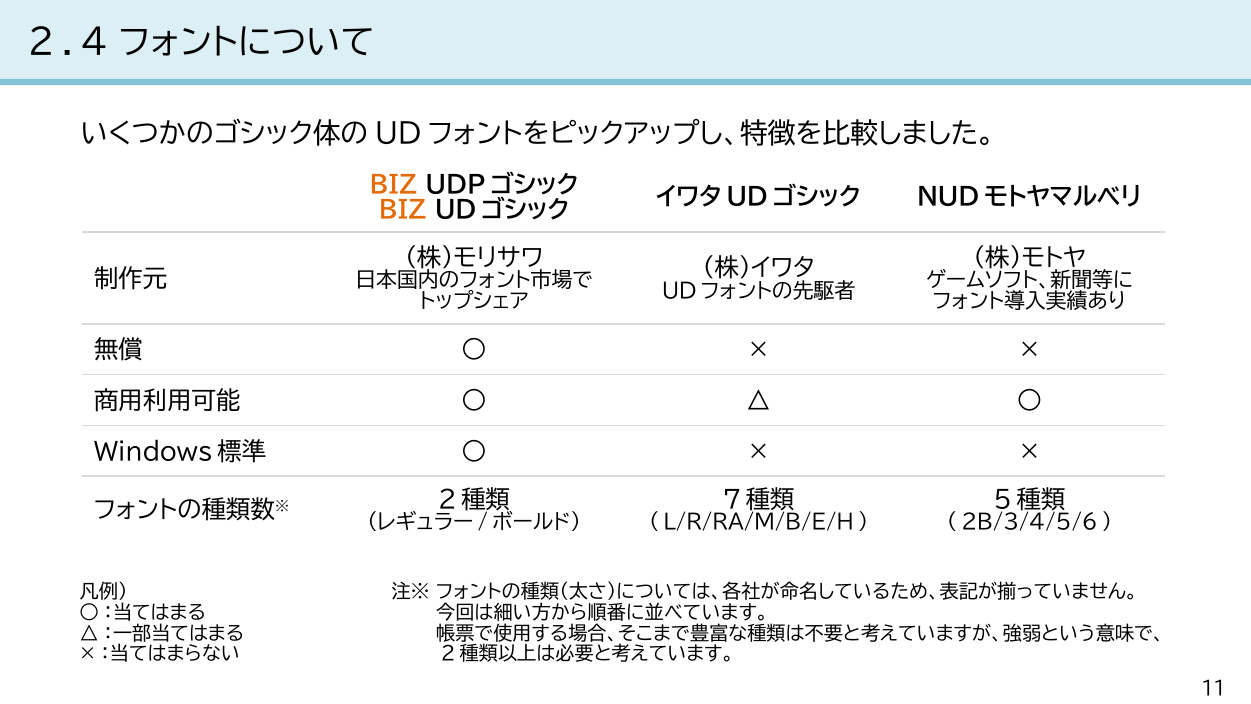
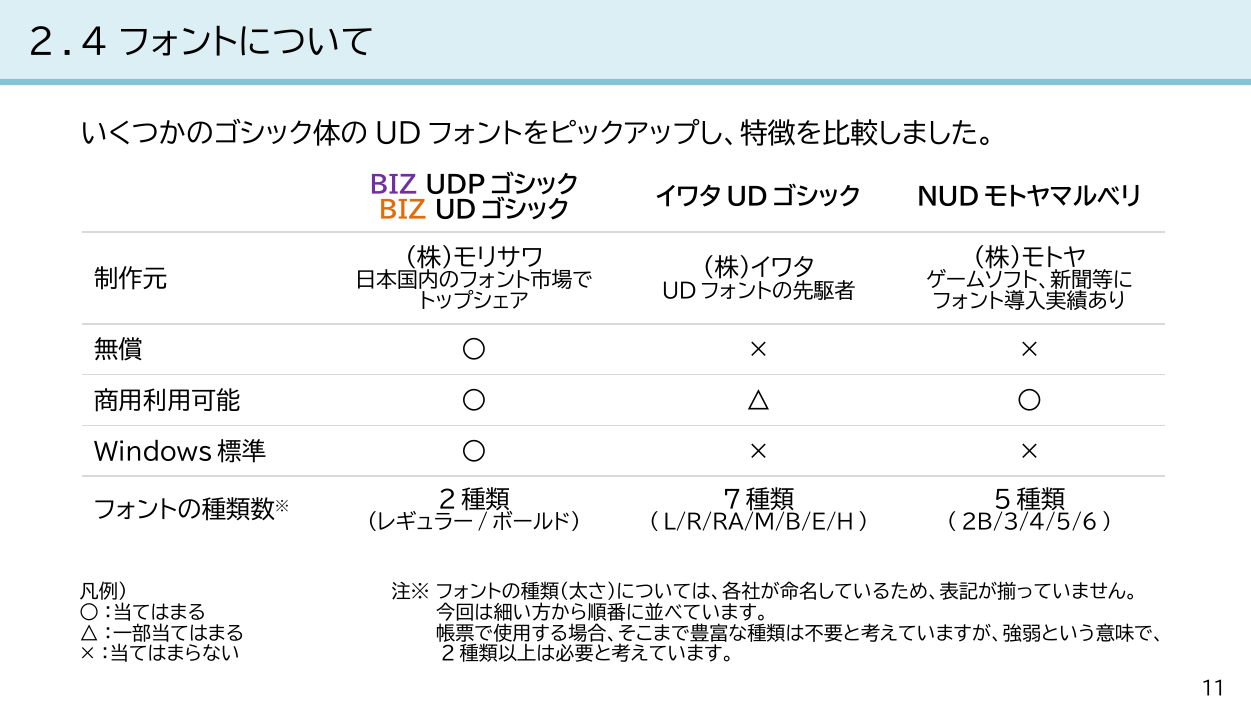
BIZ at (393, 186) colour: orange -> purple
